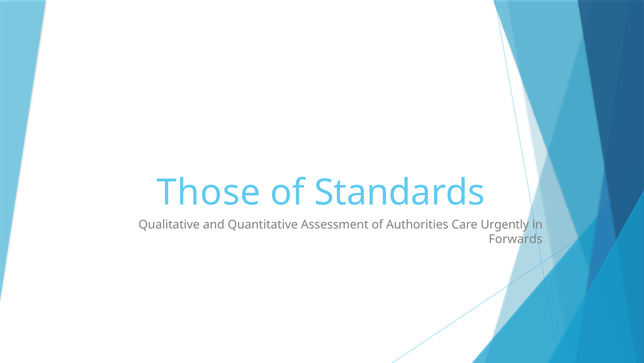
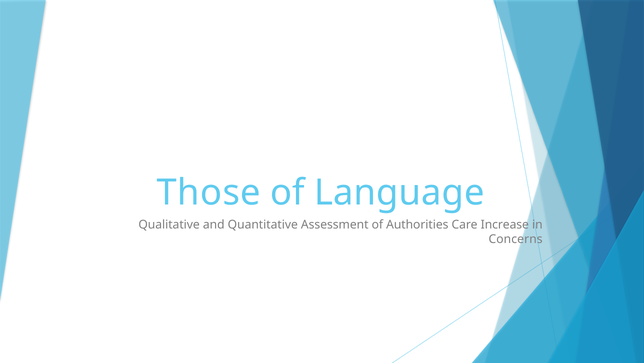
Standards: Standards -> Language
Urgently: Urgently -> Increase
Forwards: Forwards -> Concerns
